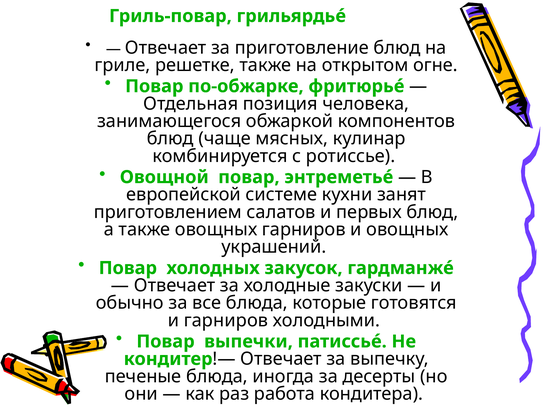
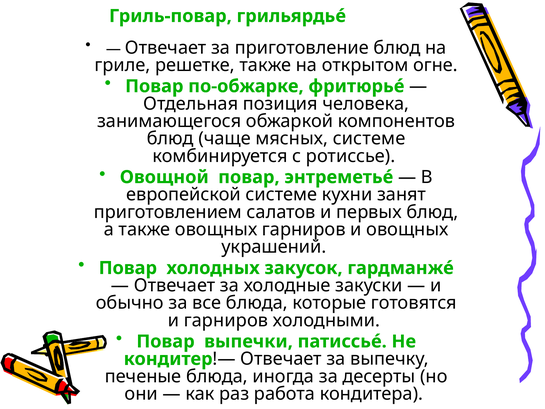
мясных кулинар: кулинар -> системе
